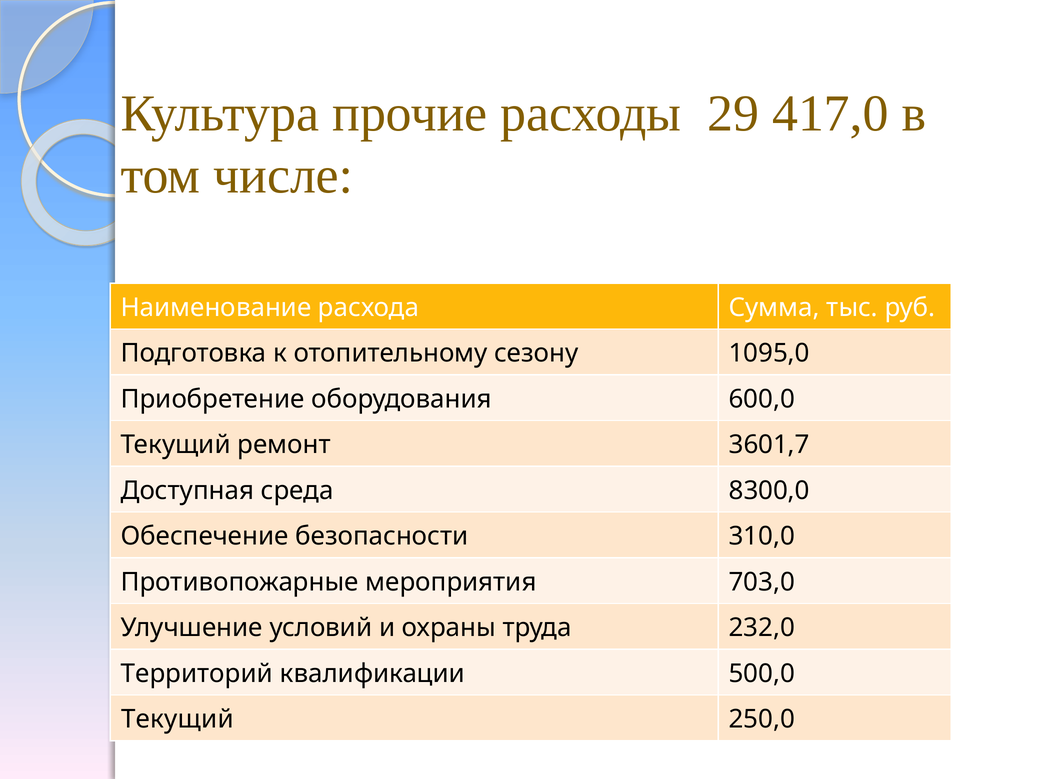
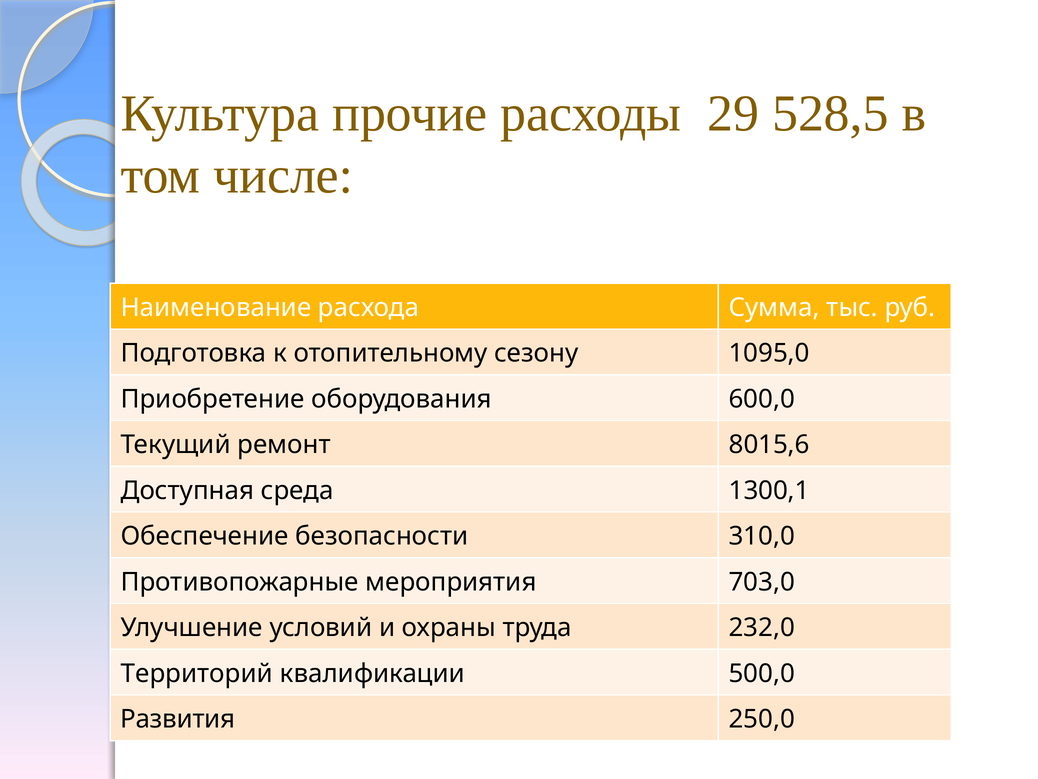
417,0: 417,0 -> 528,5
3601,7: 3601,7 -> 8015,6
8300,0: 8300,0 -> 1300,1
Текущий at (177, 719): Текущий -> Развития
